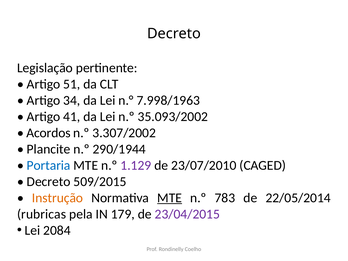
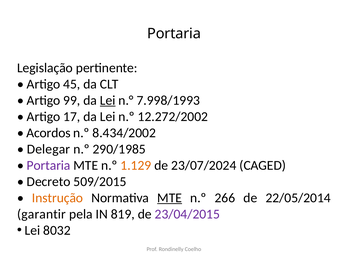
Decreto at (174, 34): Decreto -> Portaria
51: 51 -> 45
34: 34 -> 99
Lei at (108, 100) underline: none -> present
7.998/1963: 7.998/1963 -> 7.998/1993
41: 41 -> 17
35.093/2002: 35.093/2002 -> 12.272/2002
3.307/2002: 3.307/2002 -> 8.434/2002
Plancite: Plancite -> Delegar
290/1944: 290/1944 -> 290/1985
Portaria at (49, 165) colour: blue -> purple
1.129 colour: purple -> orange
23/07/2010: 23/07/2010 -> 23/07/2024
783: 783 -> 266
rubricas: rubricas -> garantir
179: 179 -> 819
2084: 2084 -> 8032
